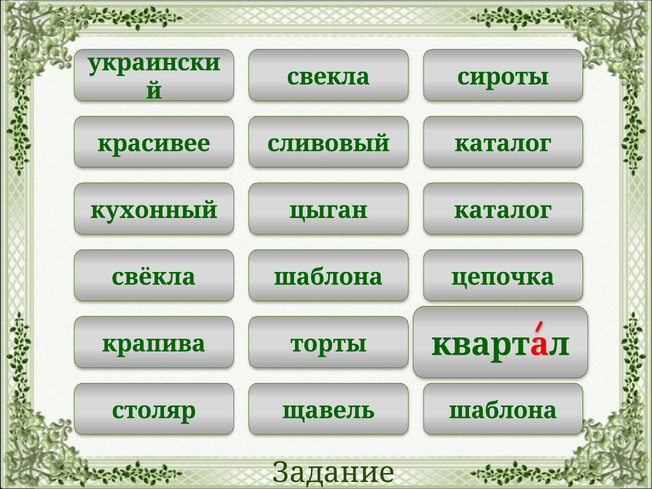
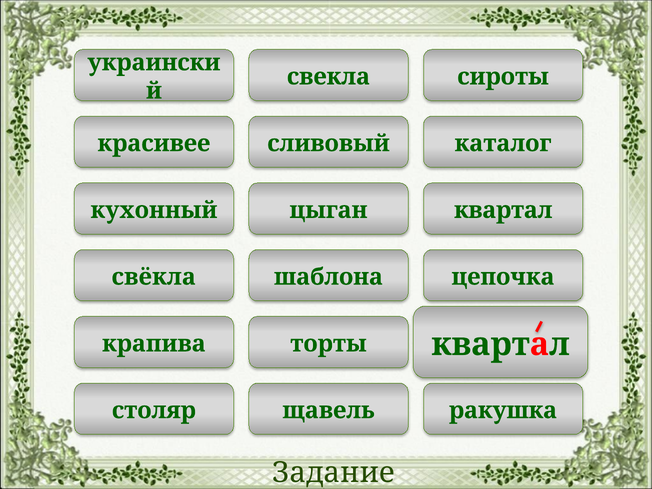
цыган каталог: каталог -> квартал
щавель шаблона: шаблона -> ракушка
